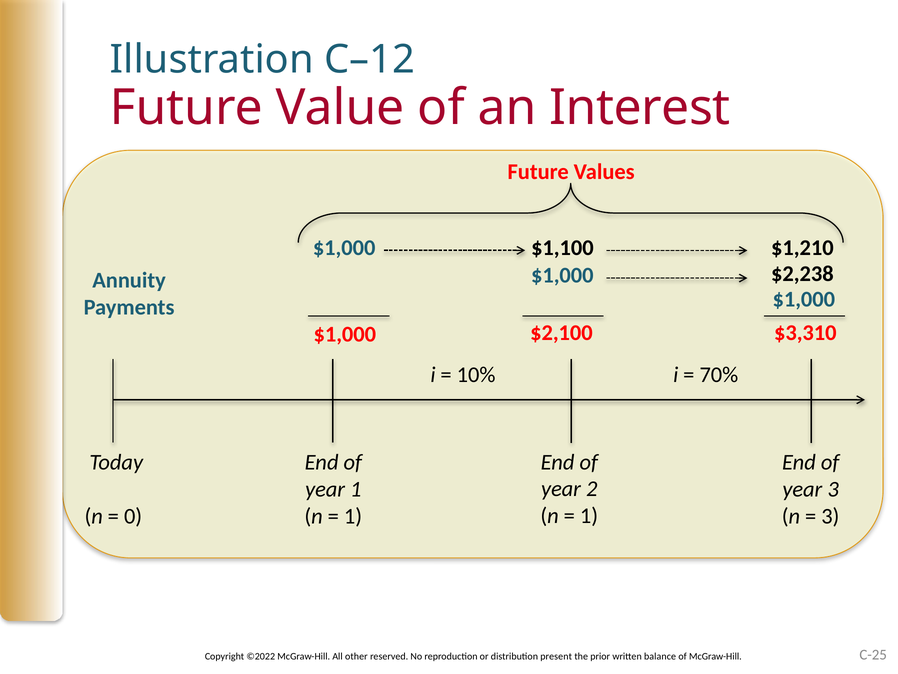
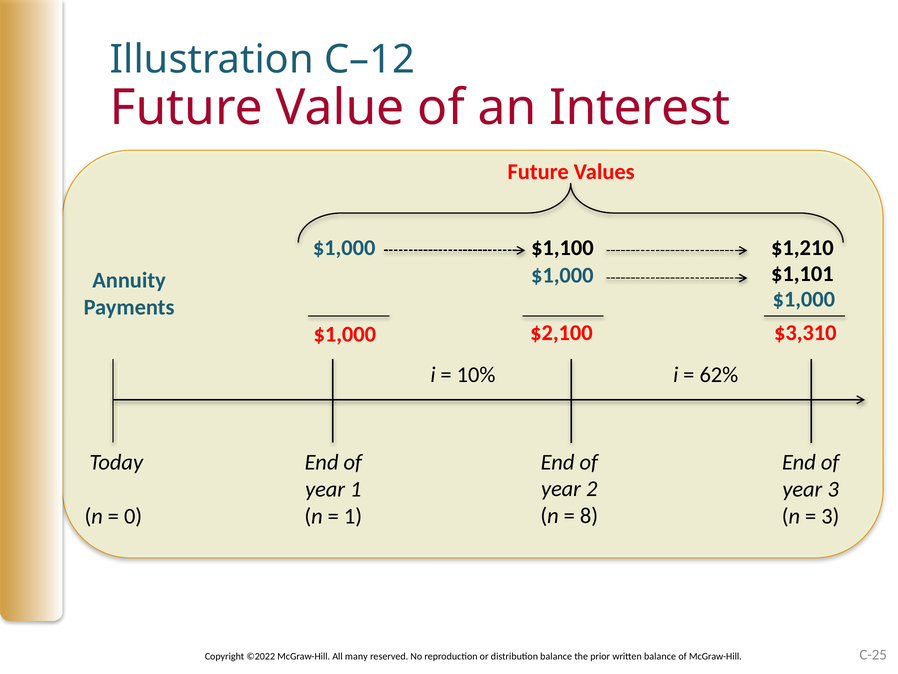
$2,238: $2,238 -> $1,101
70%: 70% -> 62%
1 at (589, 516): 1 -> 8
other: other -> many
distribution present: present -> balance
